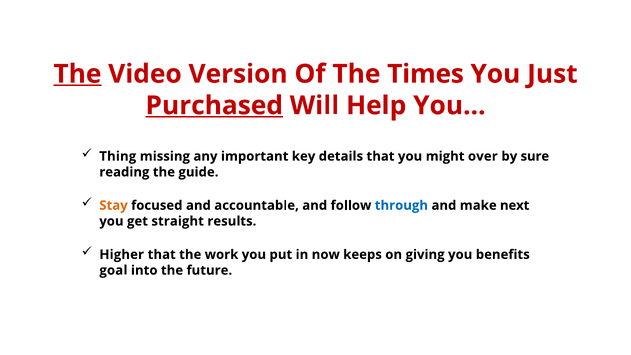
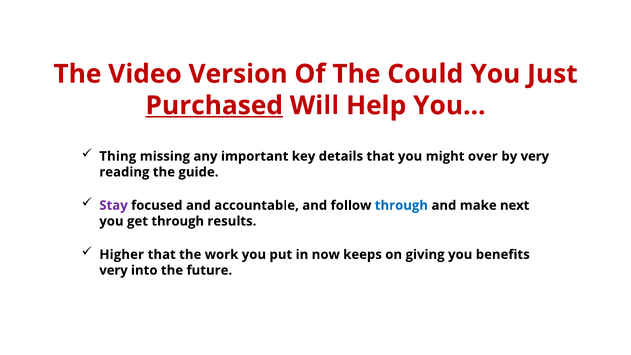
The at (77, 74) underline: present -> none
Times: Times -> Could
by sure: sure -> very
Stay colour: orange -> purple
get straight: straight -> through
goal at (113, 270): goal -> very
